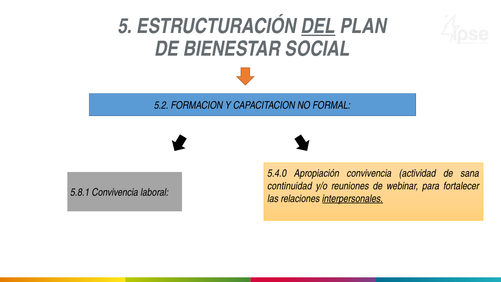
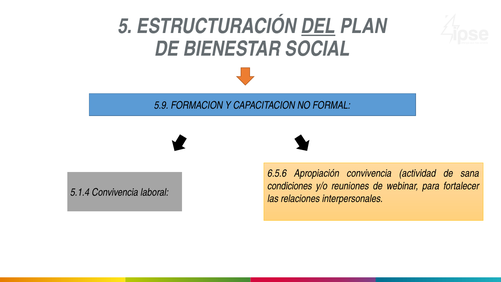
5.2: 5.2 -> 5.9
5.4.0: 5.4.0 -> 6.5.6
continuidad: continuidad -> condiciones
5.8.1: 5.8.1 -> 5.1.4
interpersonales underline: present -> none
